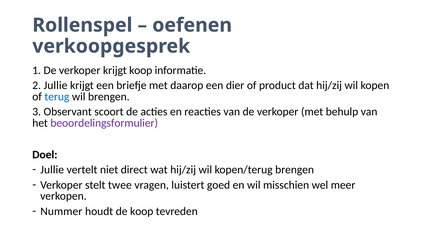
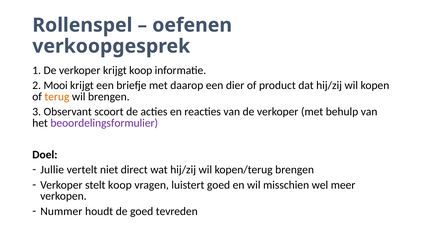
2 Jullie: Jullie -> Mooi
terug colour: blue -> orange
stelt twee: twee -> koop
de koop: koop -> goed
